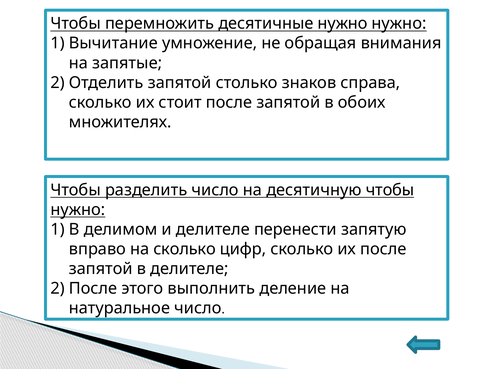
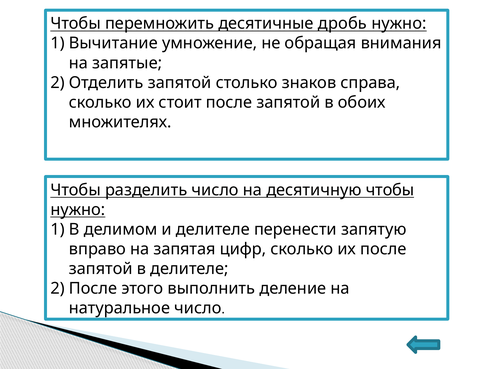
десятичные нужно: нужно -> дробь
на сколько: сколько -> запятая
